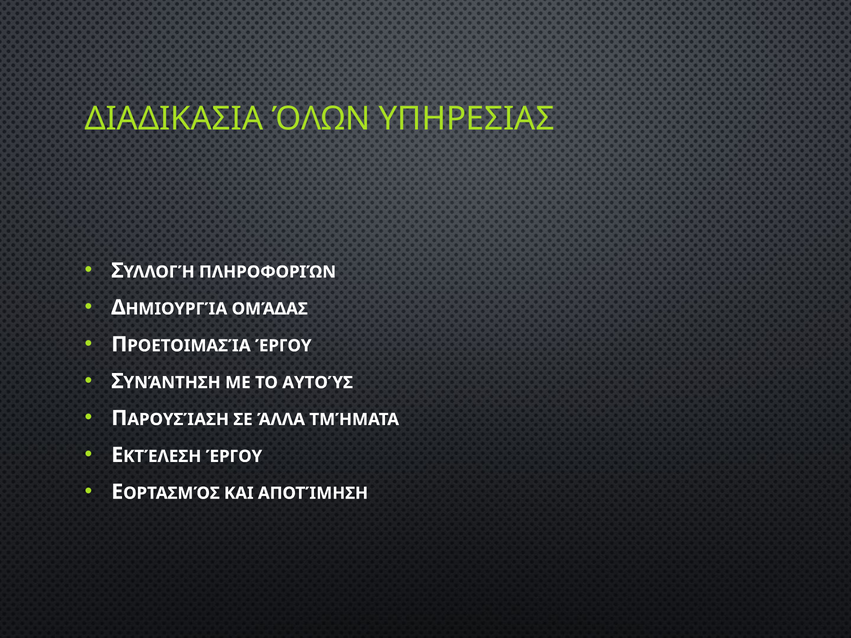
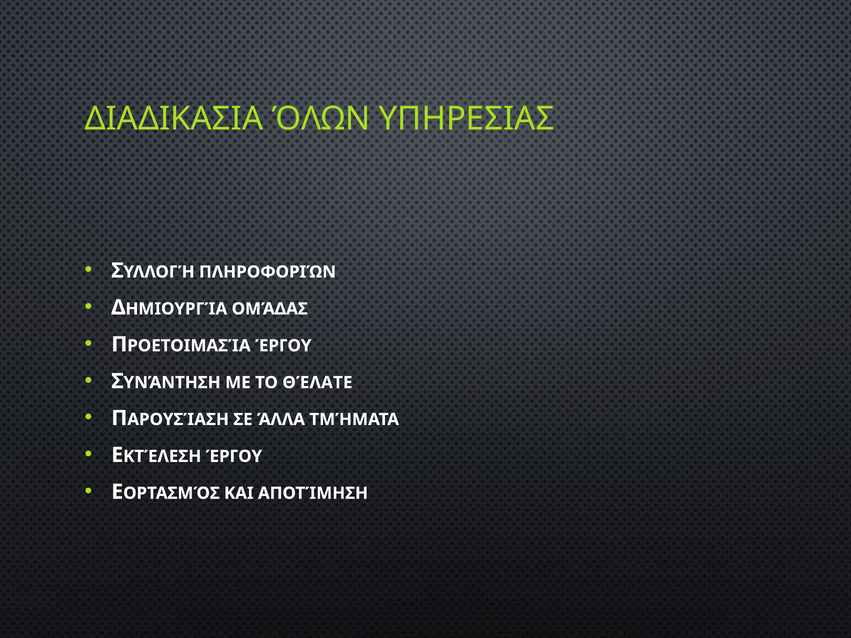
ΑΥΤΟΎΣ: ΑΥΤΟΎΣ -> ΘΈΛΑΤΕ
